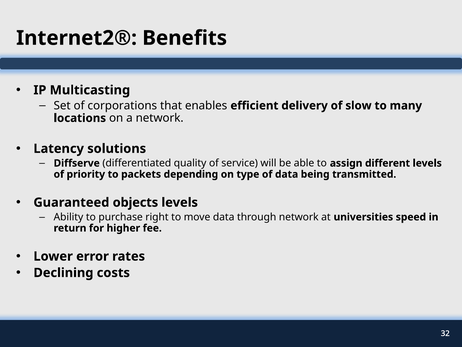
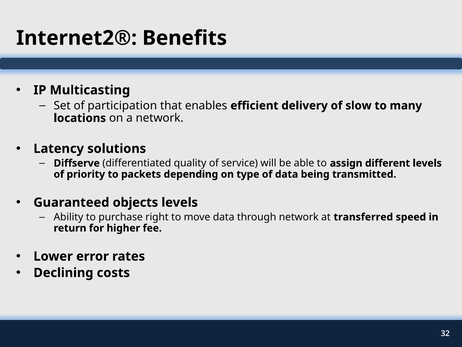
corporations: corporations -> participation
universities: universities -> transferred
